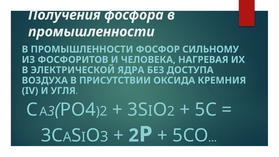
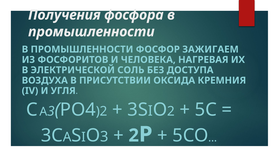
СИЛЬНОМУ: СИЛЬНОМУ -> ЗАЖИГАЕМ
ЯДРА: ЯДРА -> СОЛЬ
